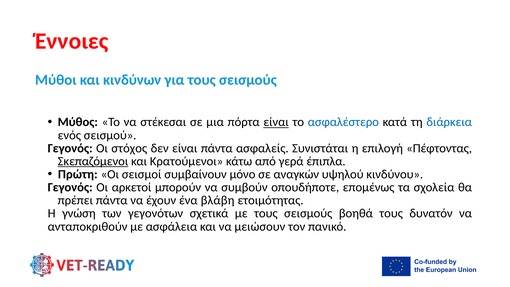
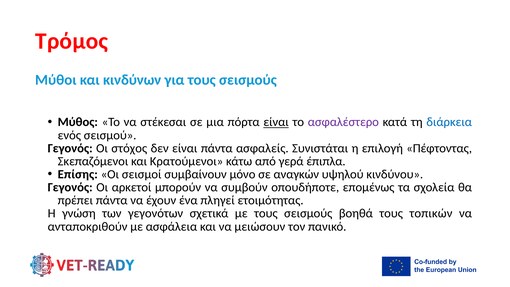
Έννοιες: Έννοιες -> Τρόμος
ασφαλέστερο colour: blue -> purple
Σκεπαζόμενοι underline: present -> none
Πρώτη: Πρώτη -> Επίσης
βλάβη: βλάβη -> πληγεί
δυνατόν: δυνατόν -> τοπικών
